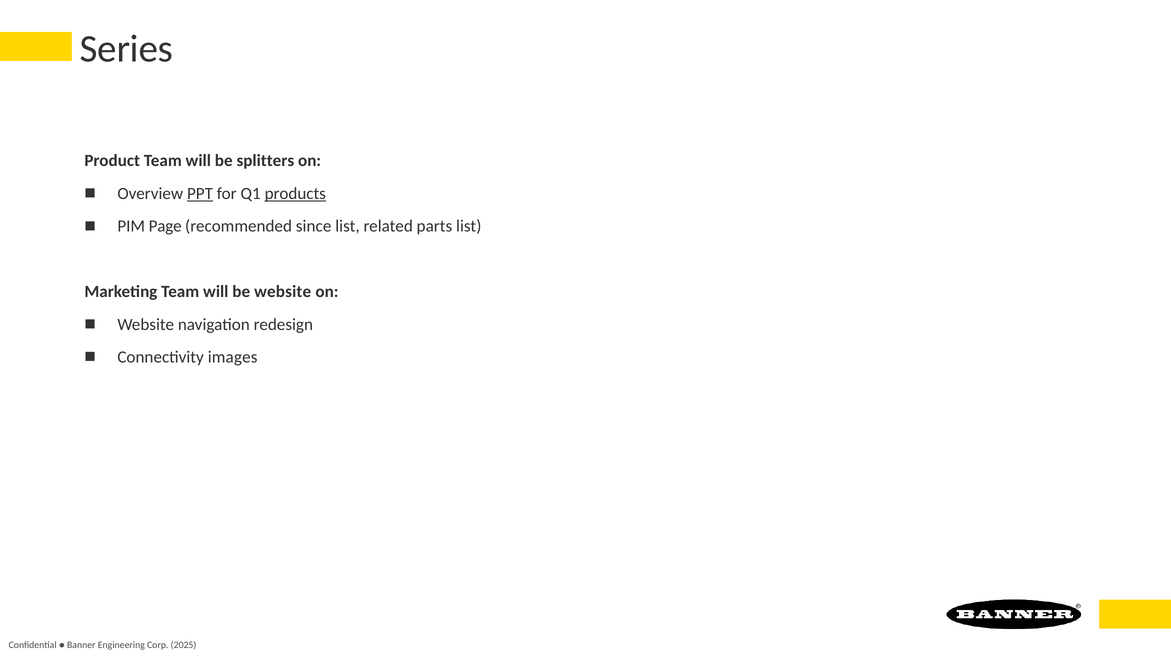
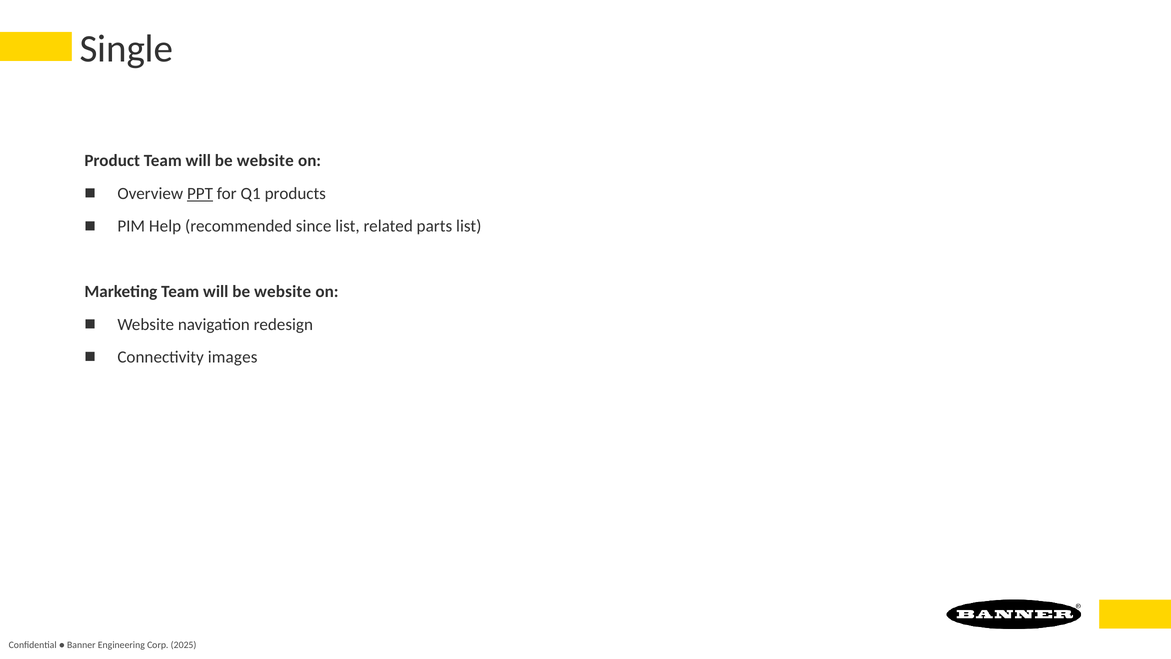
Series: Series -> Single
splitters at (265, 161): splitters -> website
products underline: present -> none
Page: Page -> Help
